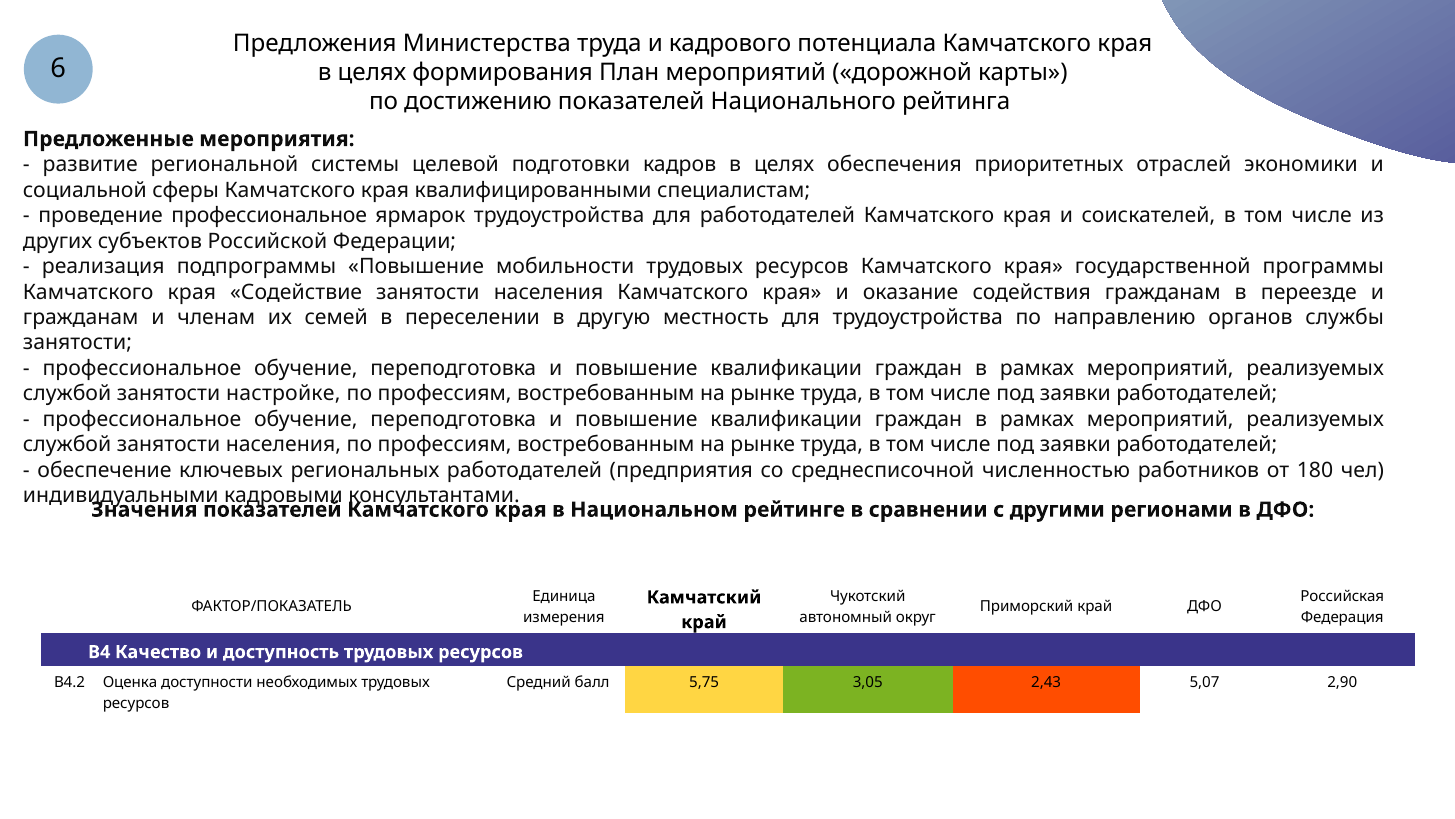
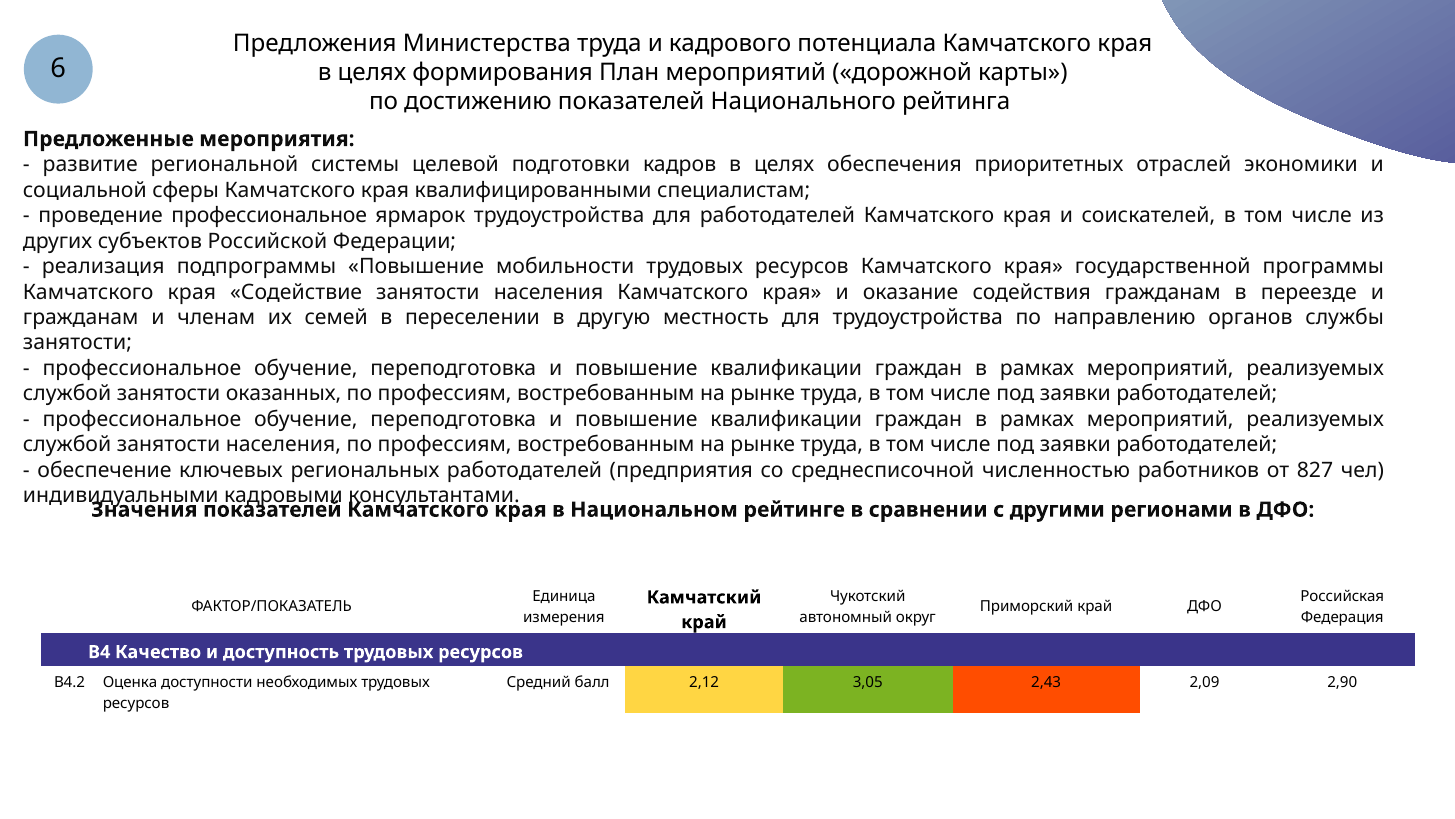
настройке: настройке -> оказанных
180: 180 -> 827
5,75: 5,75 -> 2,12
5,07: 5,07 -> 2,09
